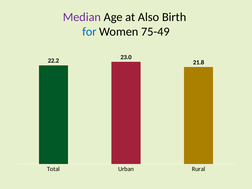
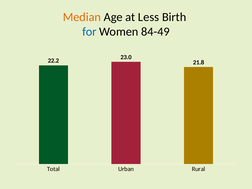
Median colour: purple -> orange
Also: Also -> Less
75-49: 75-49 -> 84-49
